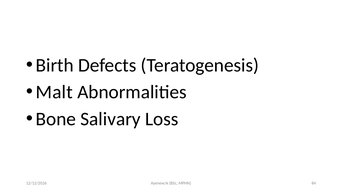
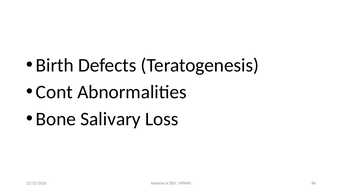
Malt: Malt -> Cont
